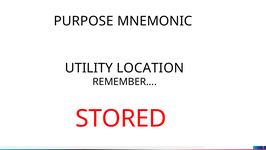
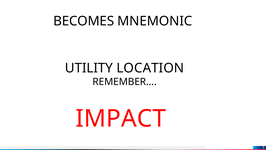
PURPOSE: PURPOSE -> BECOMES
STORED: STORED -> IMPACT
